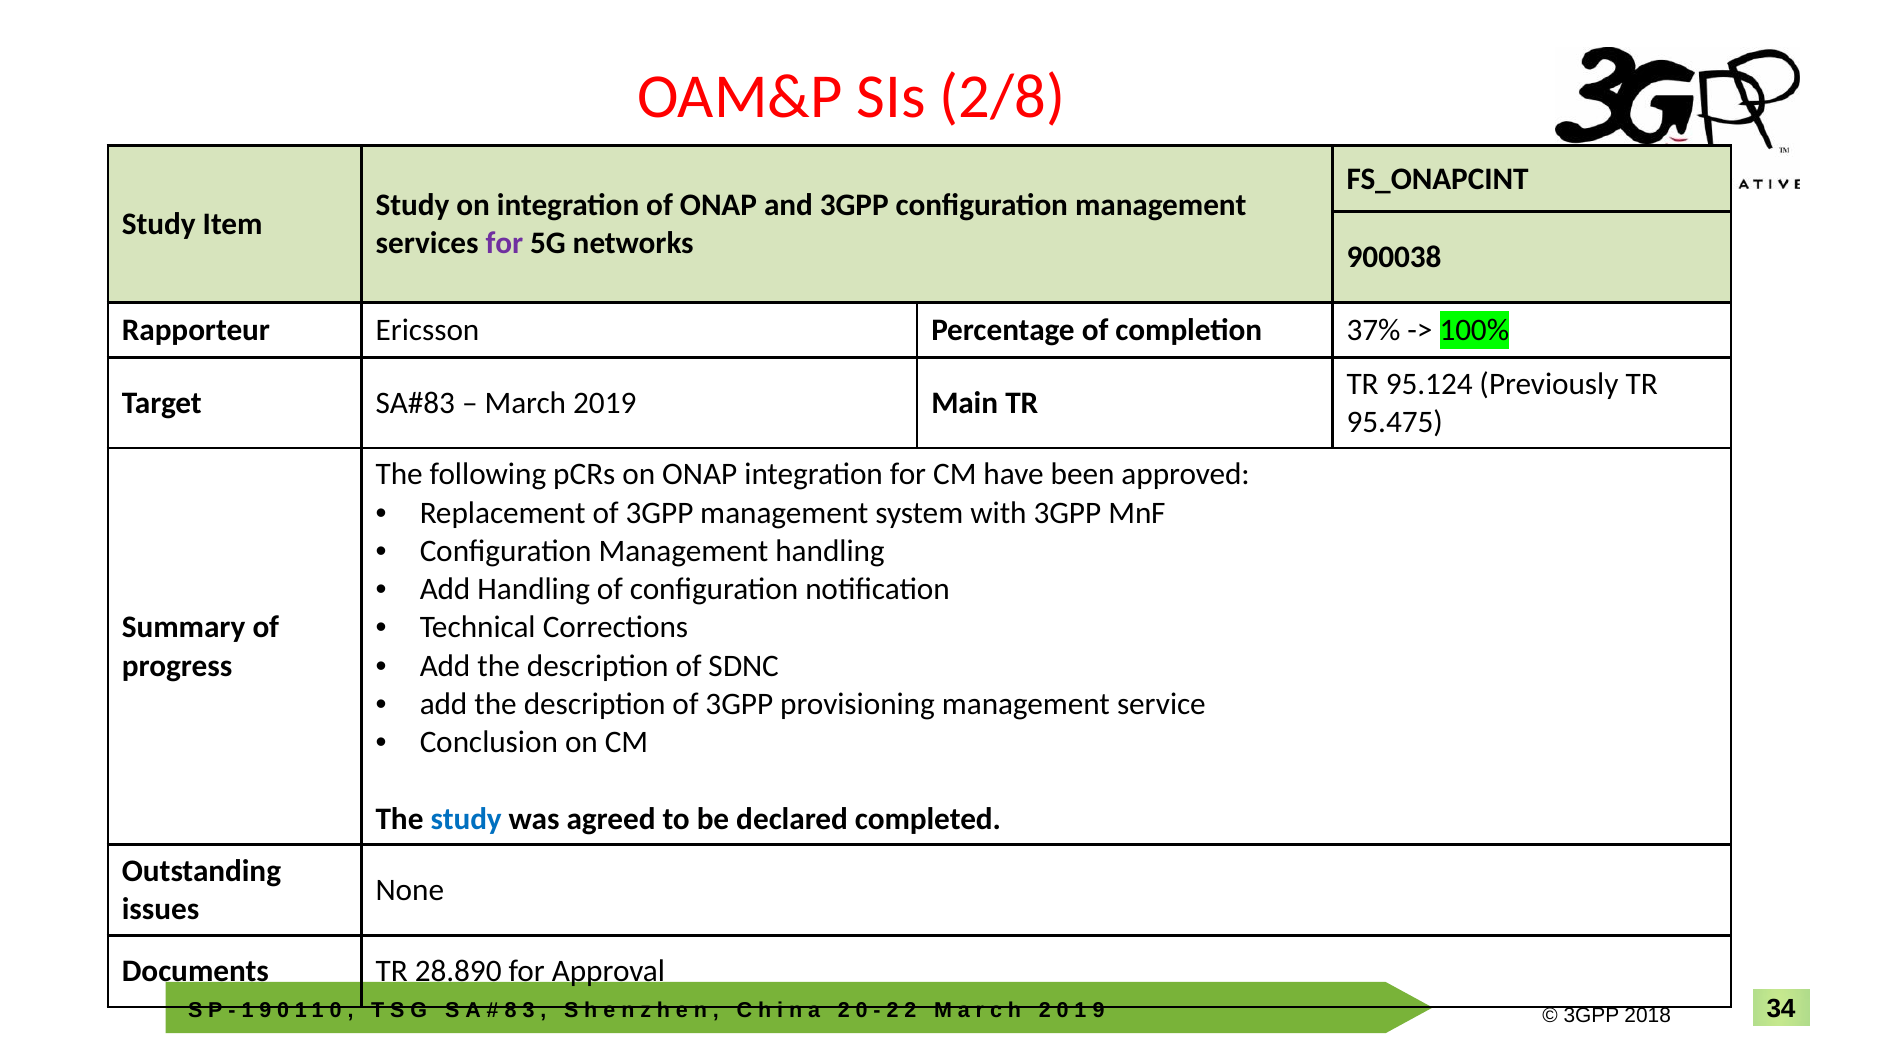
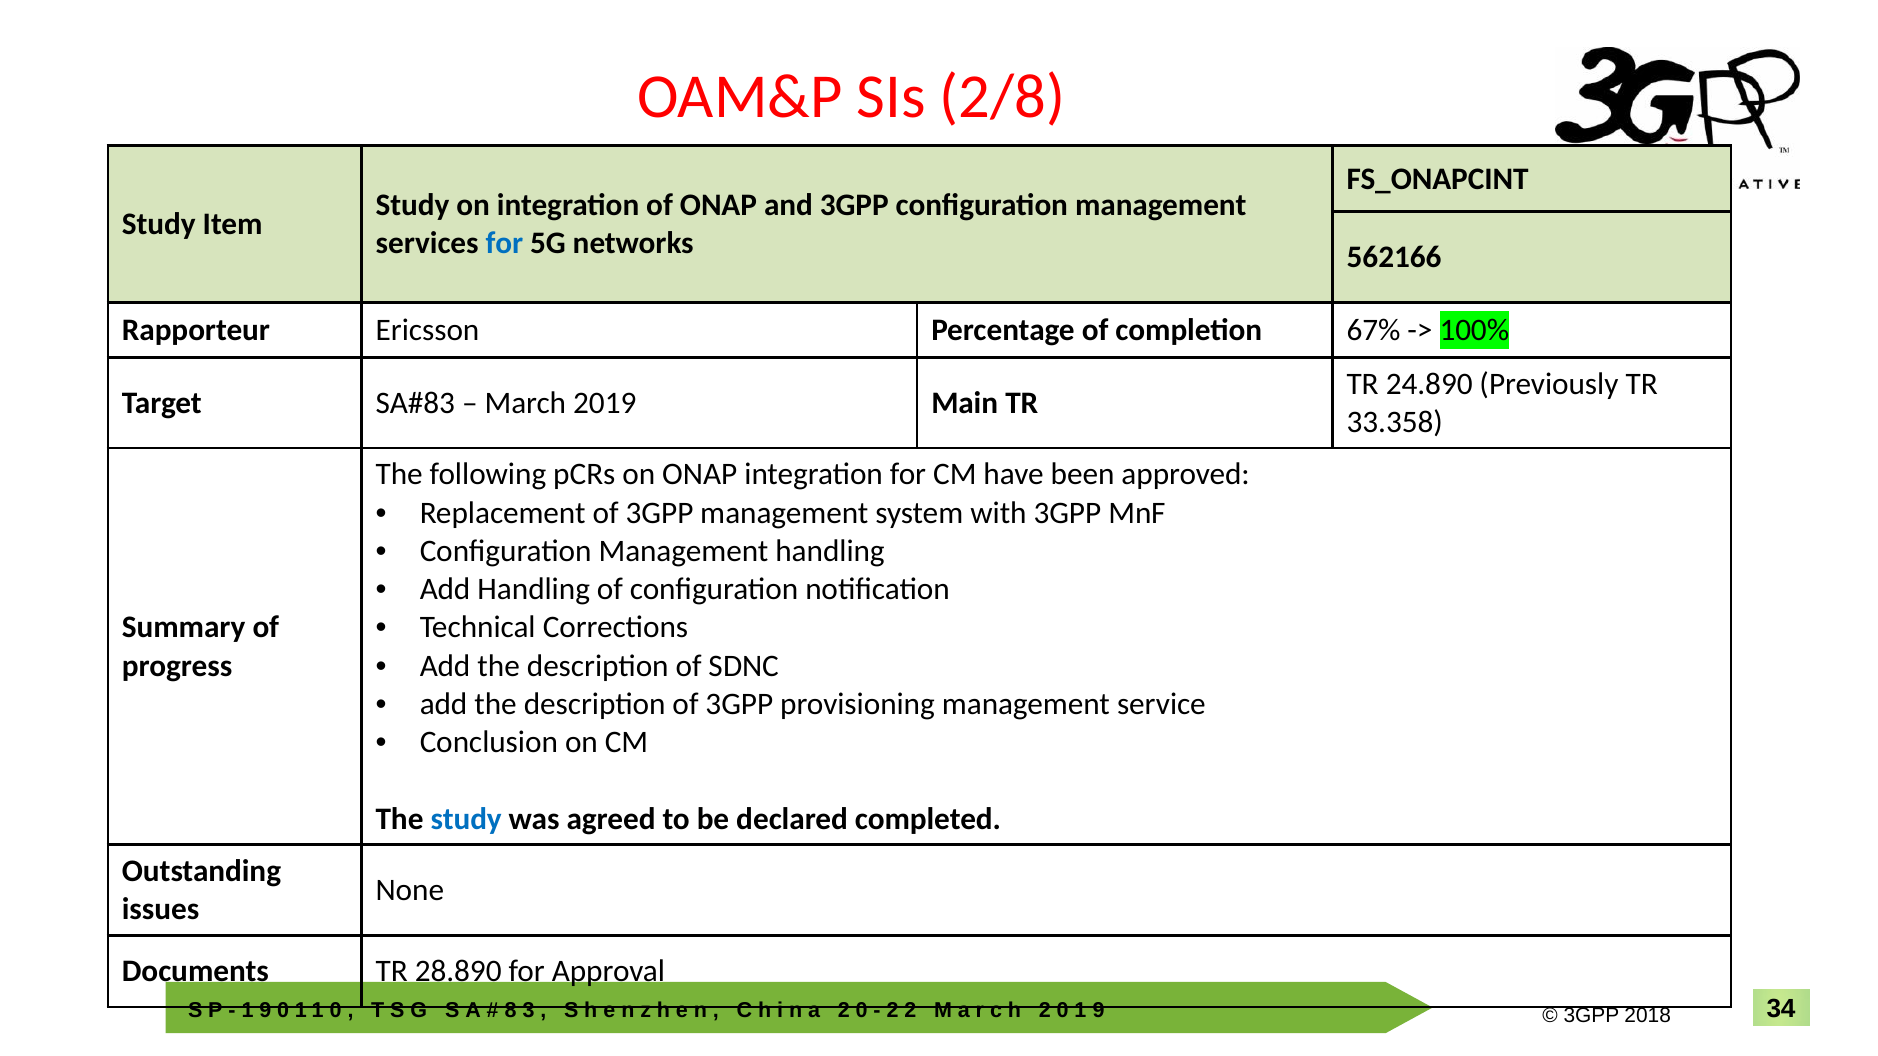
for at (504, 244) colour: purple -> blue
900038: 900038 -> 562166
37%: 37% -> 67%
95.124: 95.124 -> 24.890
95.475: 95.475 -> 33.358
